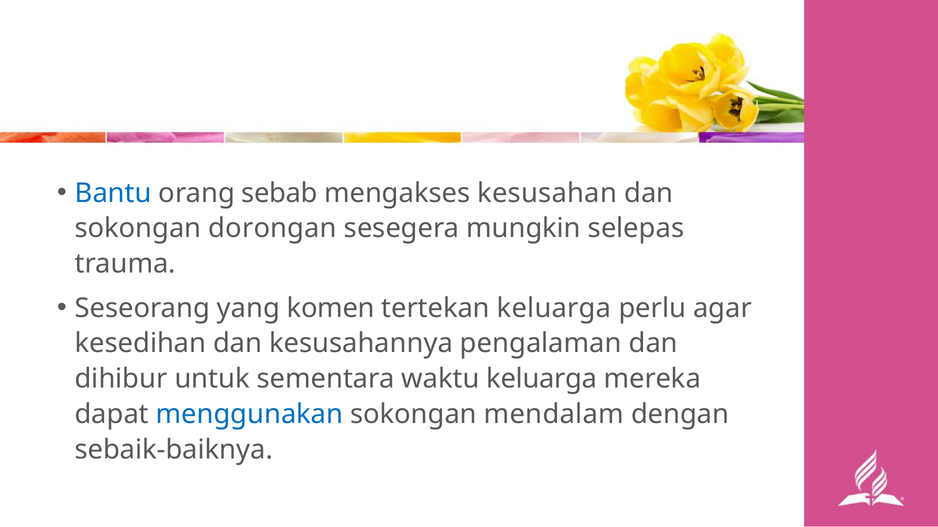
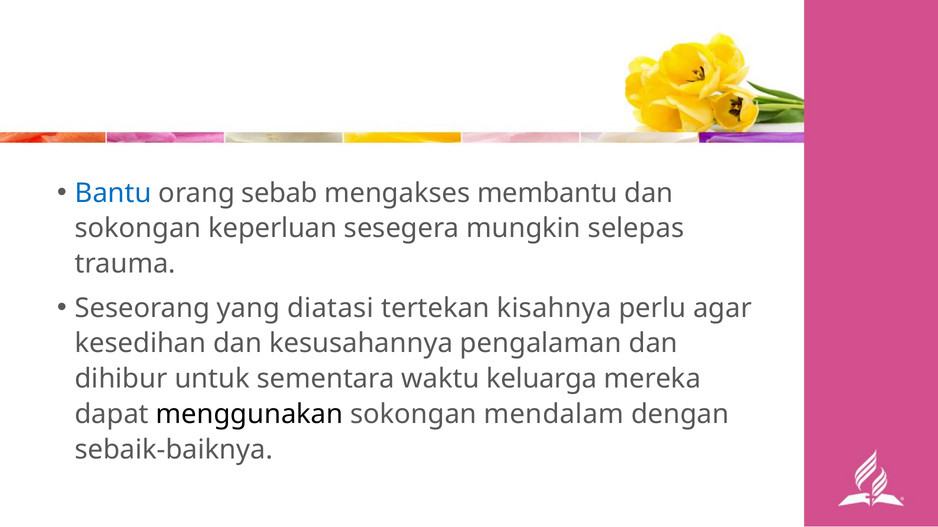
kesusahan: kesusahan -> membantu
dorongan: dorongan -> keperluan
komen: komen -> diatasi
tertekan keluarga: keluarga -> kisahnya
menggunakan colour: blue -> black
